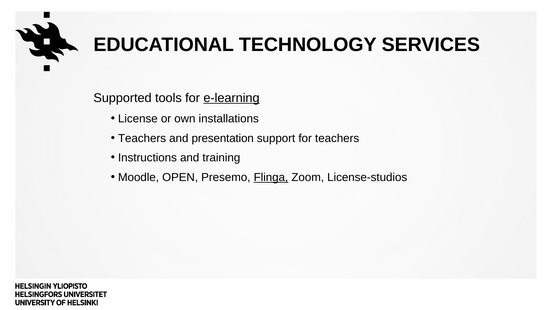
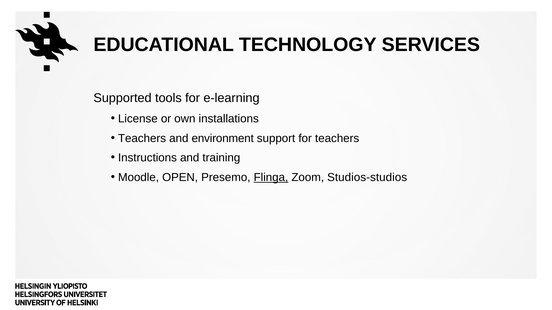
e-learning underline: present -> none
presentation: presentation -> environment
License-studios: License-studios -> Studios-studios
